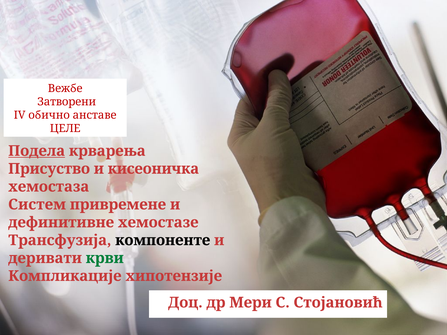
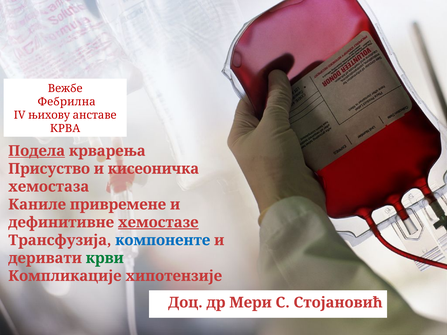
Затворени: Затворени -> Фебрилна
обично: обично -> њихову
ЦЕЛЕ: ЦЕЛЕ -> КРВA
Систем: Систем -> Каниле
хемостазе underline: none -> present
компоненте colour: black -> blue
